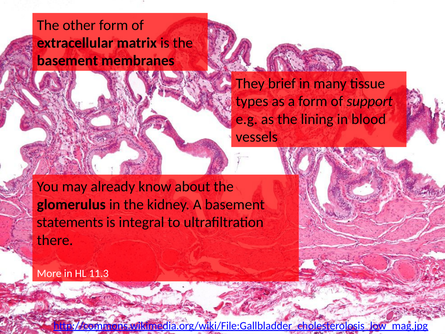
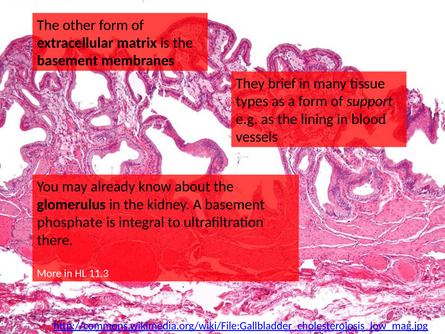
statements: statements -> phosphate
